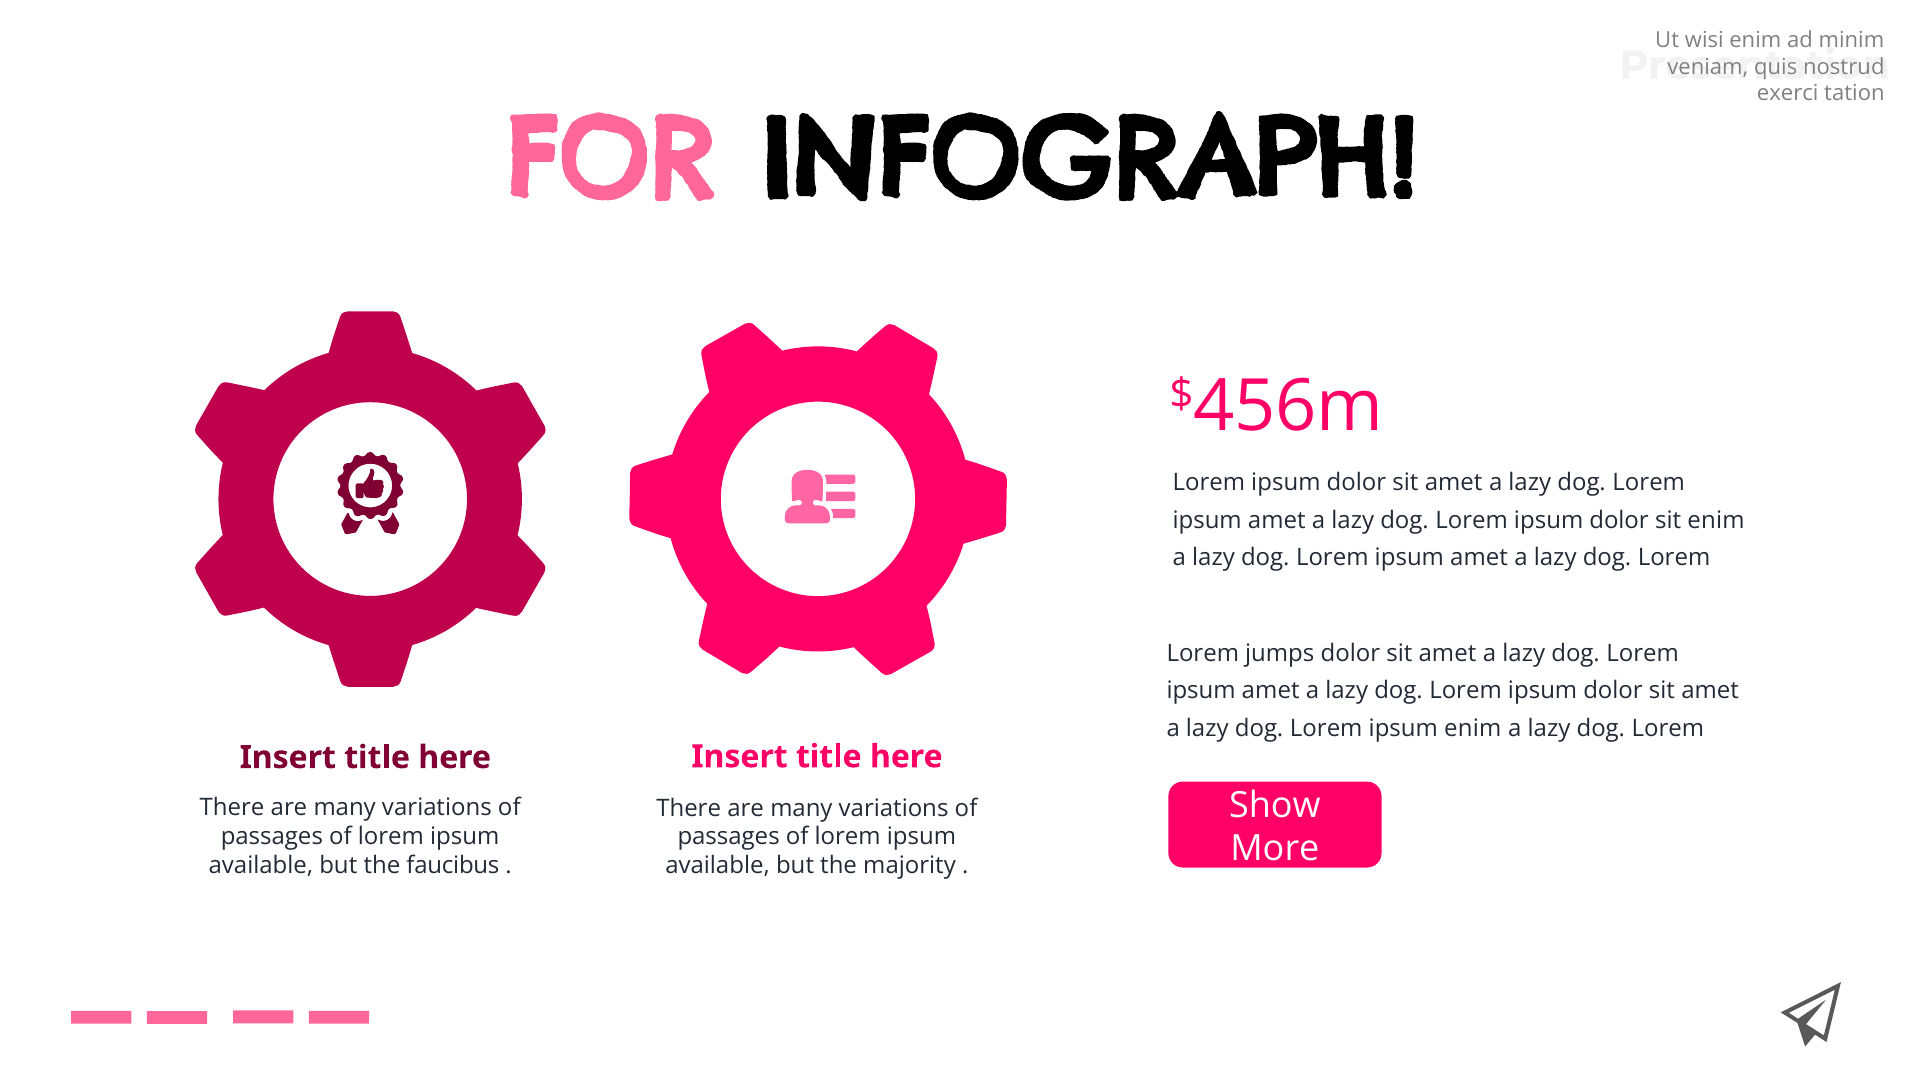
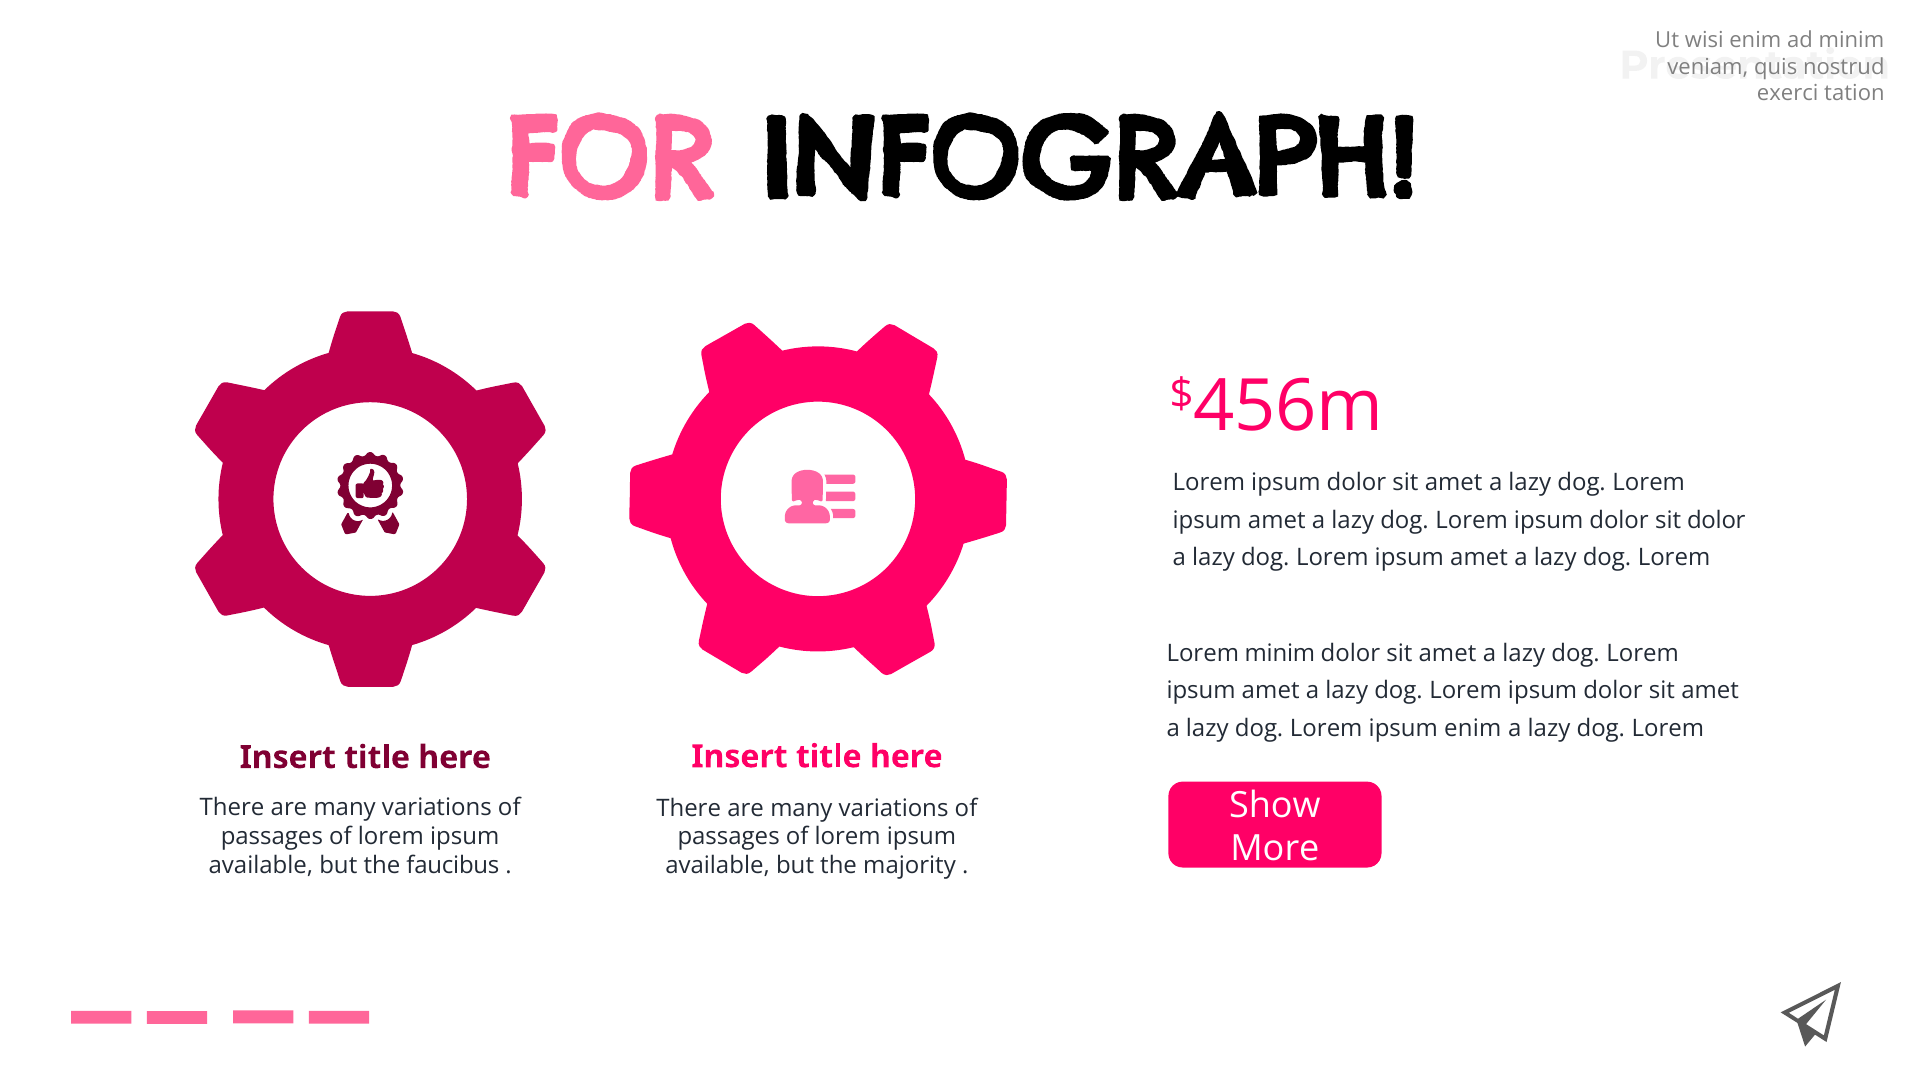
sit enim: enim -> dolor
Lorem jumps: jumps -> minim
